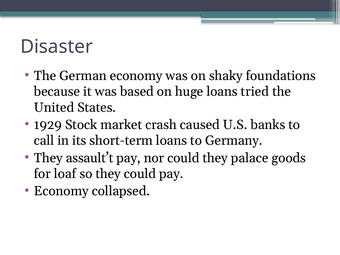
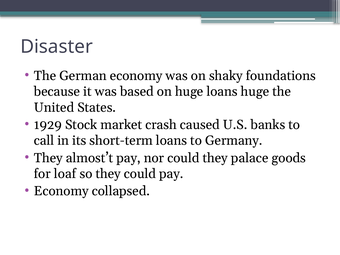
loans tried: tried -> huge
assault’t: assault’t -> almost’t
